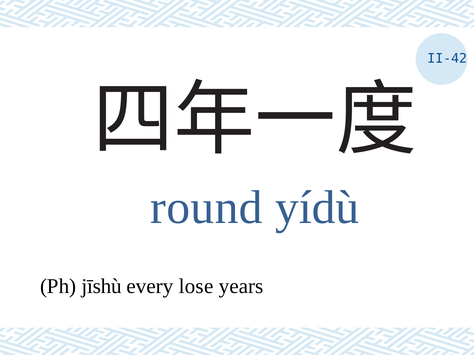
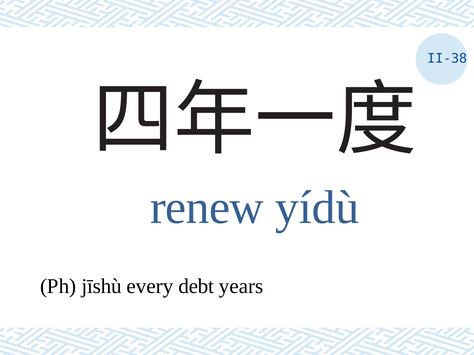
II-42: II-42 -> II-38
round: round -> renew
lose: lose -> debt
